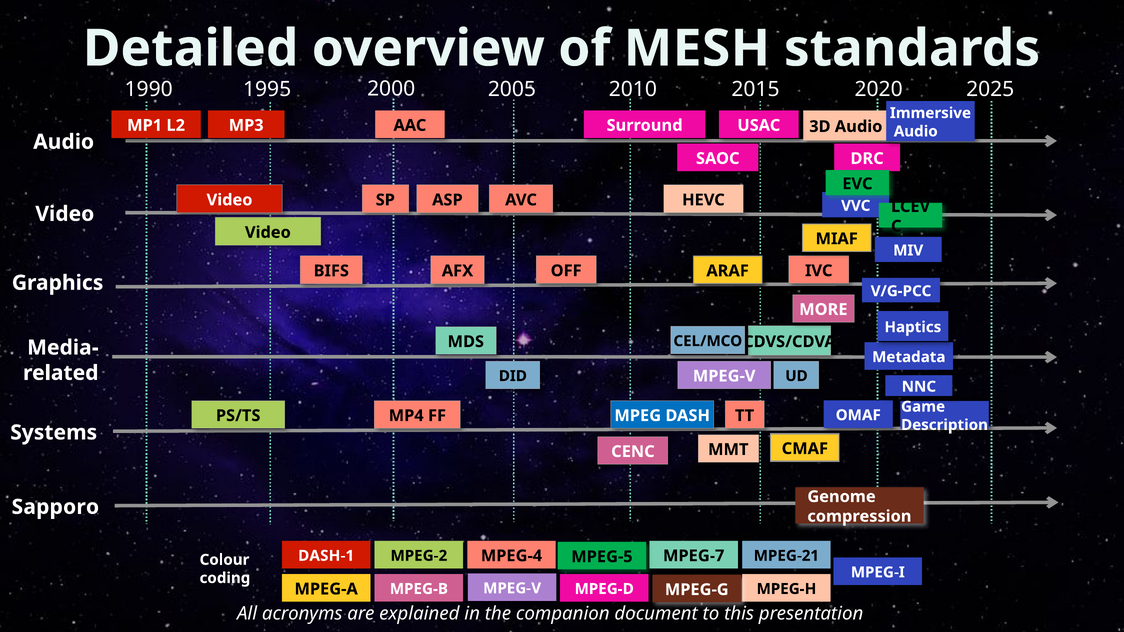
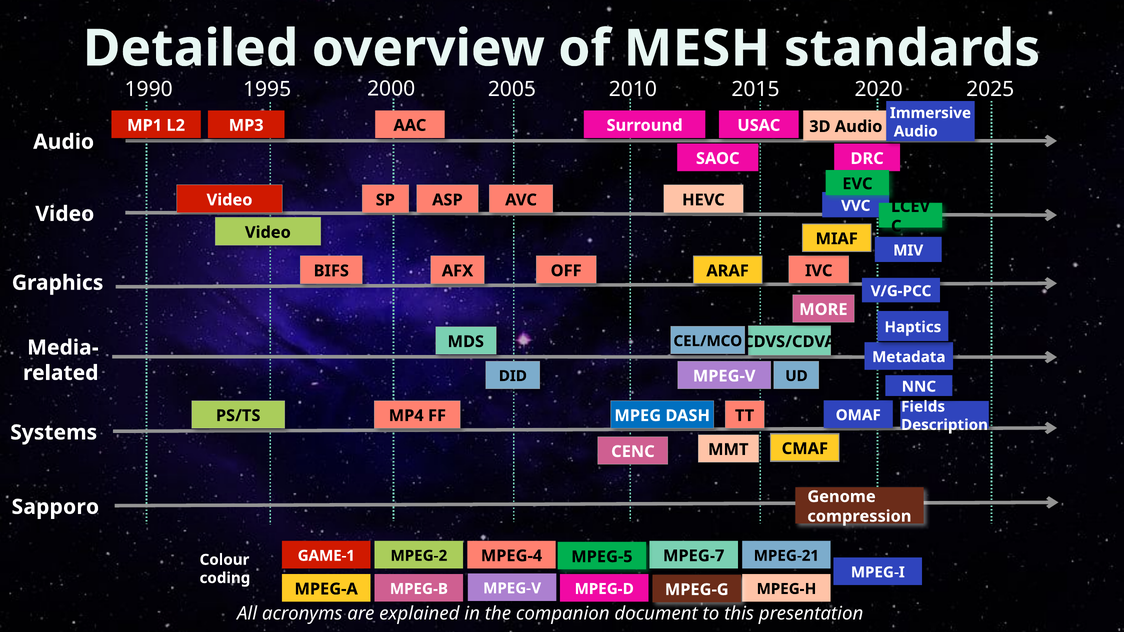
Game: Game -> Fields
DASH-1: DASH-1 -> GAME-1
